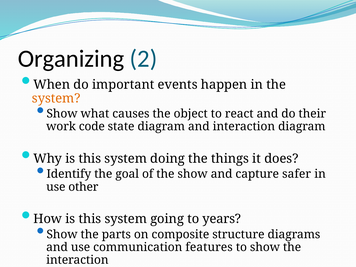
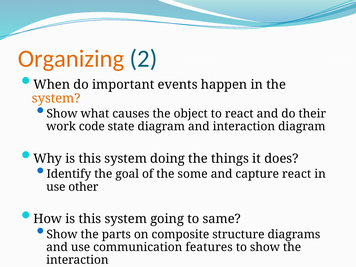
Organizing colour: black -> orange
the show: show -> some
capture safer: safer -> react
years: years -> same
